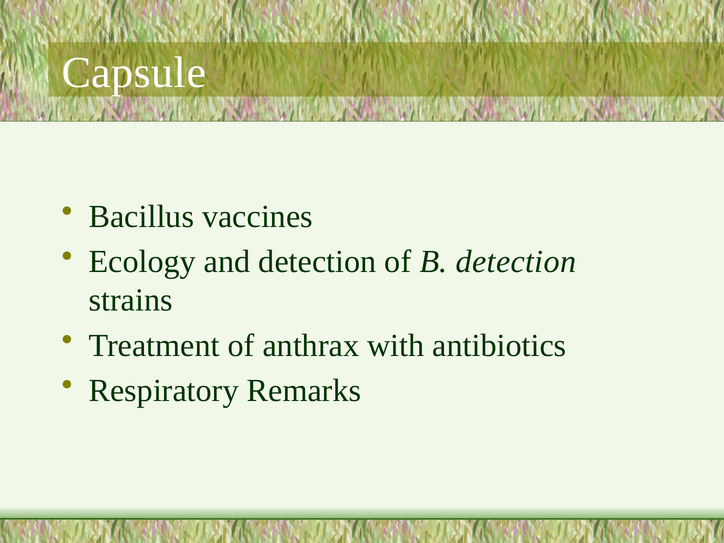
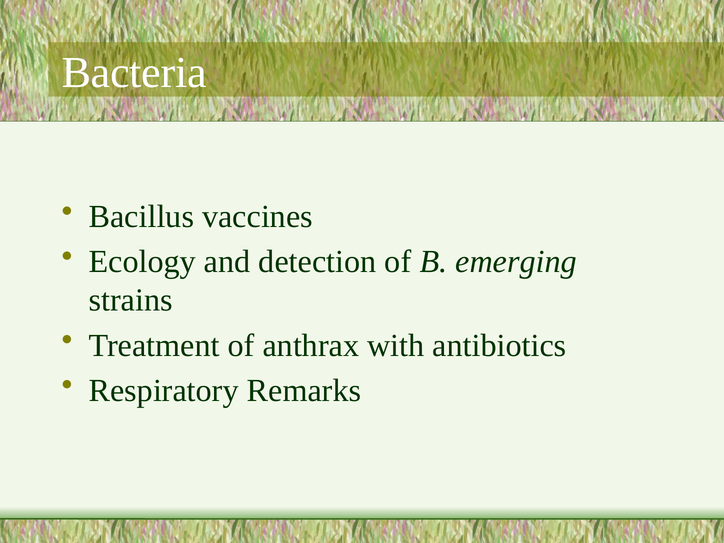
Capsule: Capsule -> Bacteria
B detection: detection -> emerging
